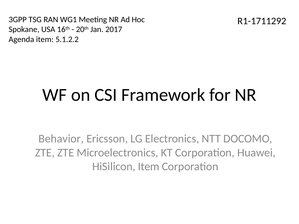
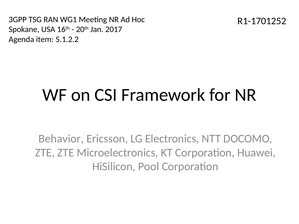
R1-1711292: R1-1711292 -> R1-1701252
HiSilicon Item: Item -> Pool
